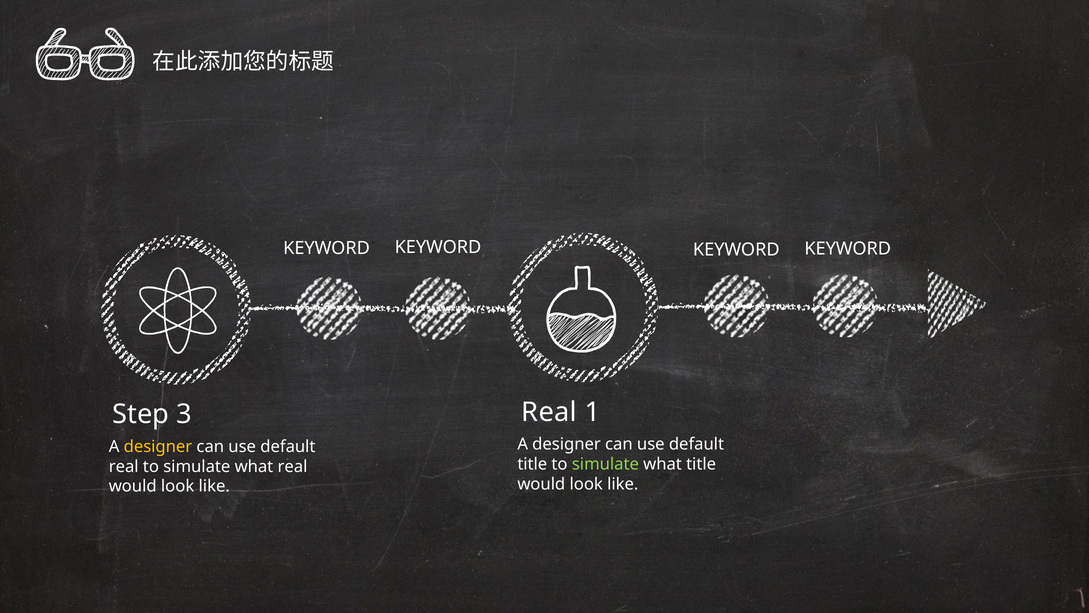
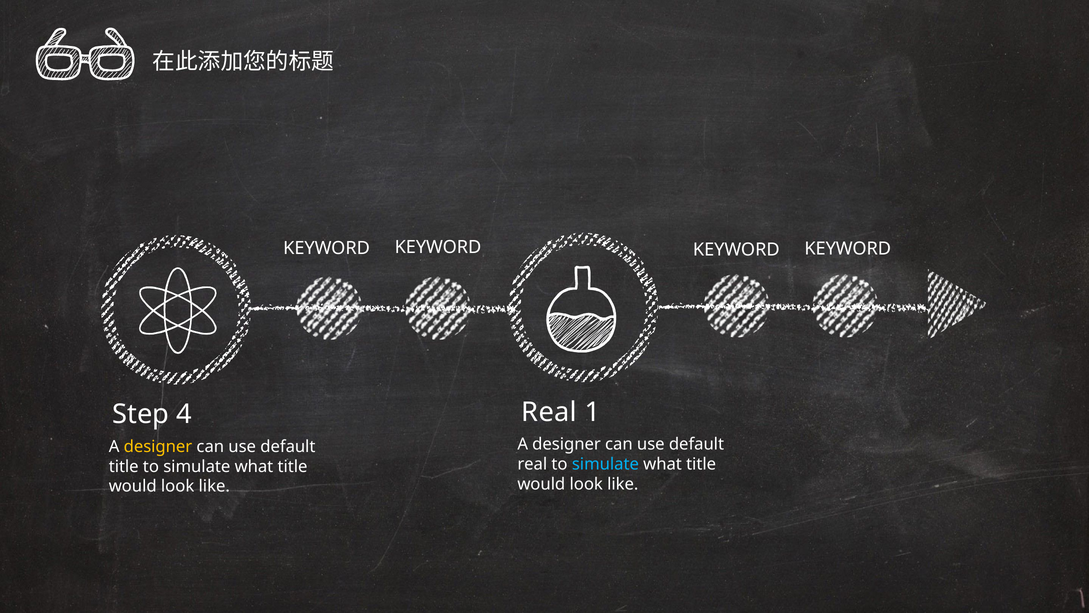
3: 3 -> 4
title at (532, 464): title -> real
simulate at (605, 464) colour: light green -> light blue
real at (124, 466): real -> title
real at (292, 466): real -> title
